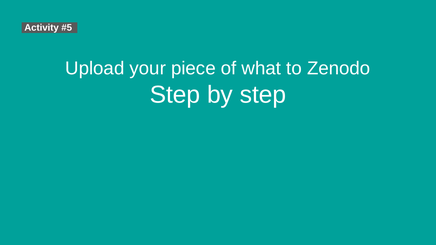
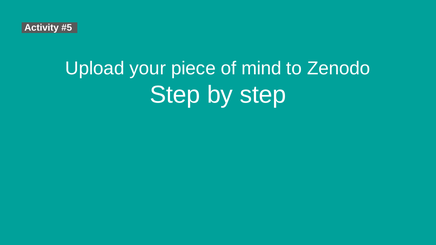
what: what -> mind
